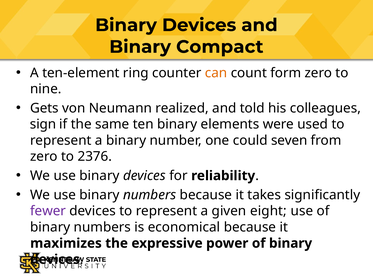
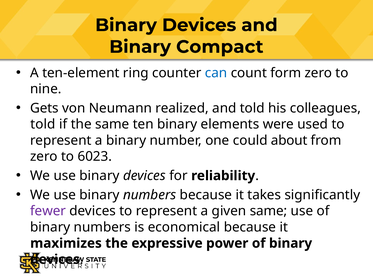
can colour: orange -> blue
sign at (43, 125): sign -> told
seven: seven -> about
2376: 2376 -> 6023
given eight: eight -> same
